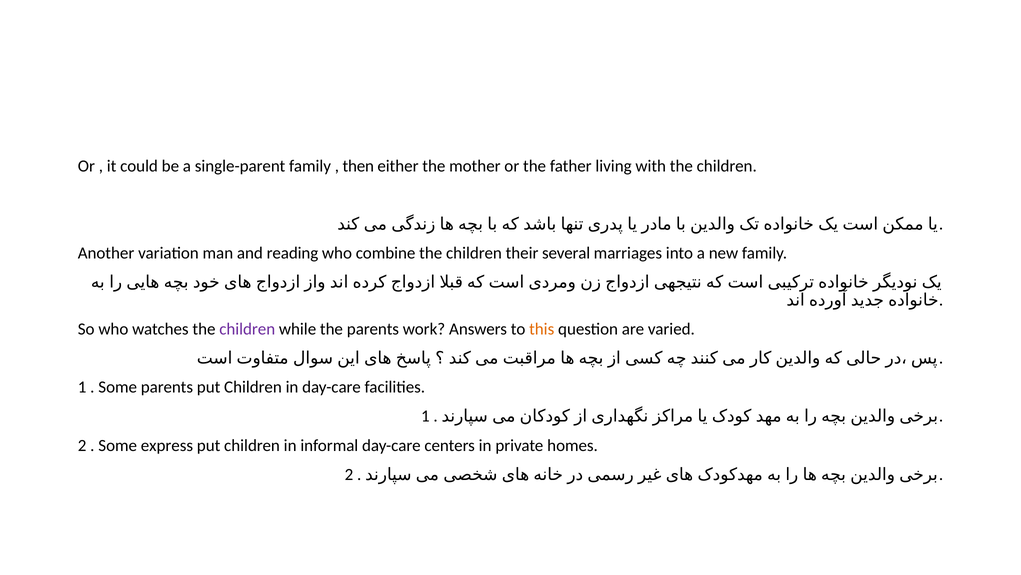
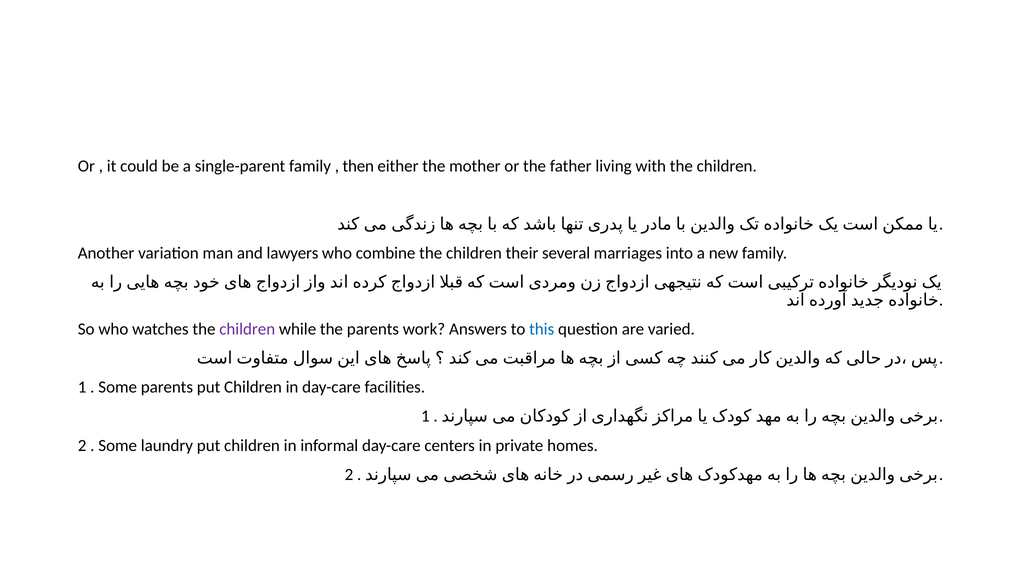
reading: reading -> lawyers
this colour: orange -> blue
express: express -> laundry
